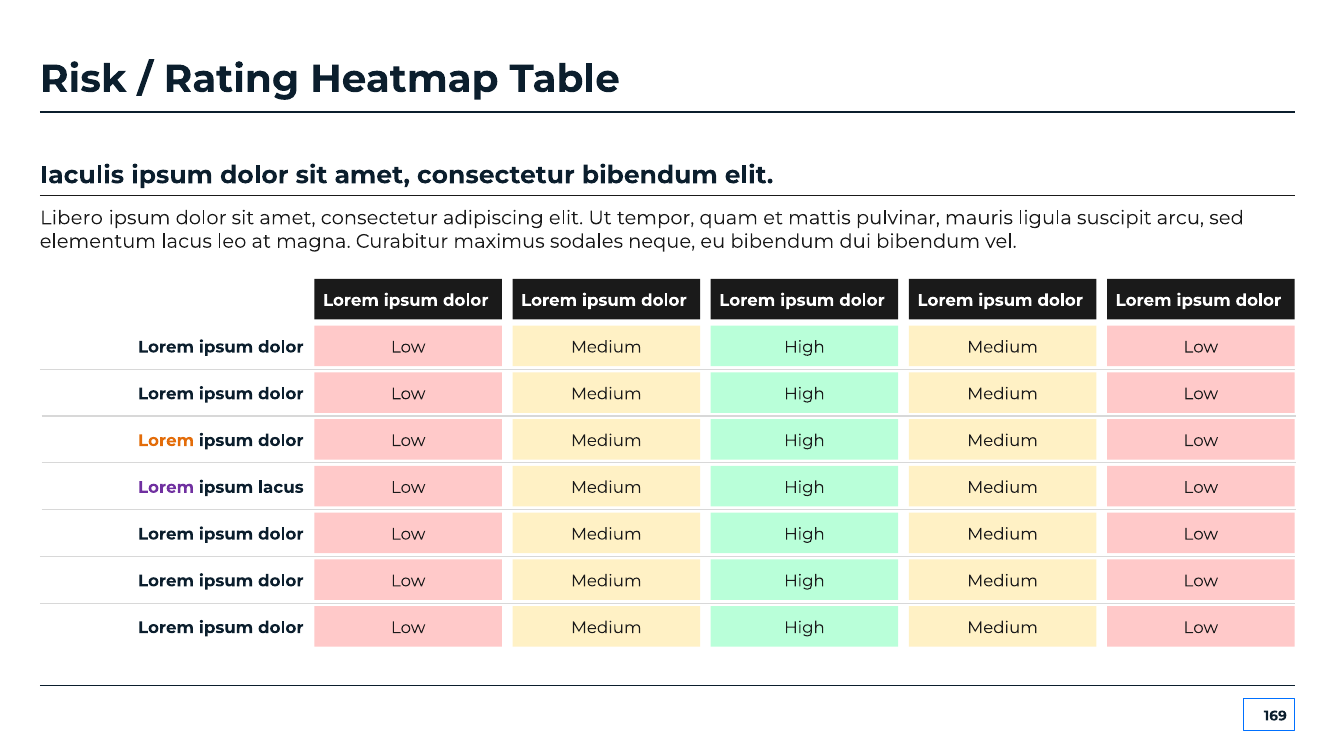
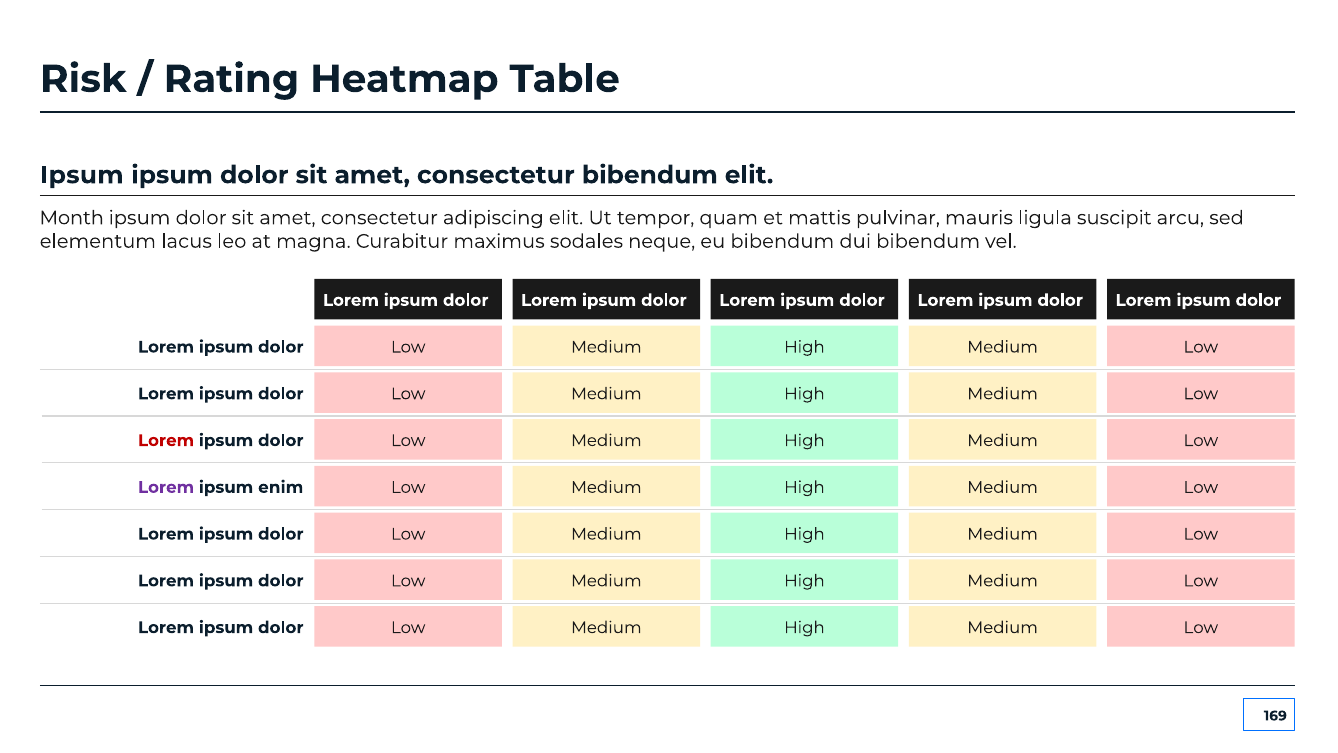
Iaculis at (82, 175): Iaculis -> Ipsum
Libero: Libero -> Month
Lorem at (166, 440) colour: orange -> red
ipsum lacus: lacus -> enim
